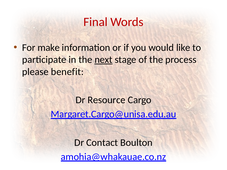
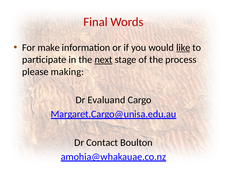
like underline: none -> present
benefit: benefit -> making
Resource: Resource -> Evaluand
